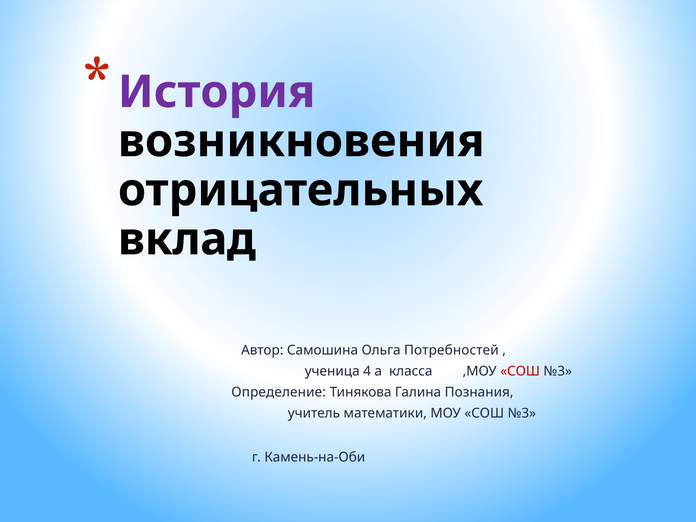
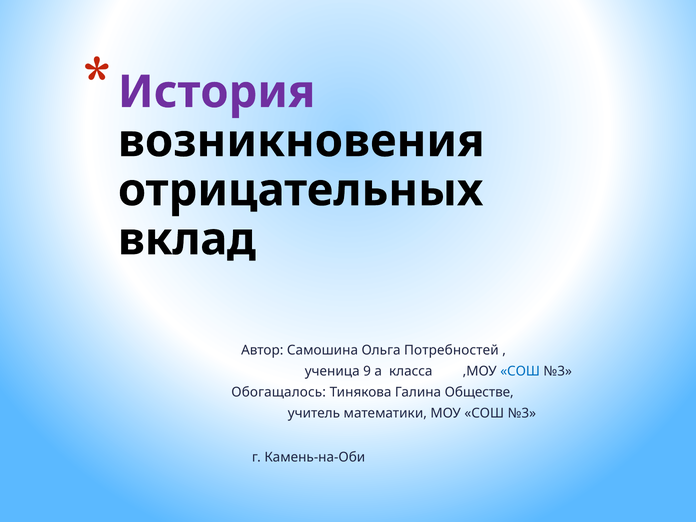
4: 4 -> 9
СОШ at (520, 371) colour: red -> blue
Определение: Определение -> Обогащалось
Познания: Познания -> Обществе
